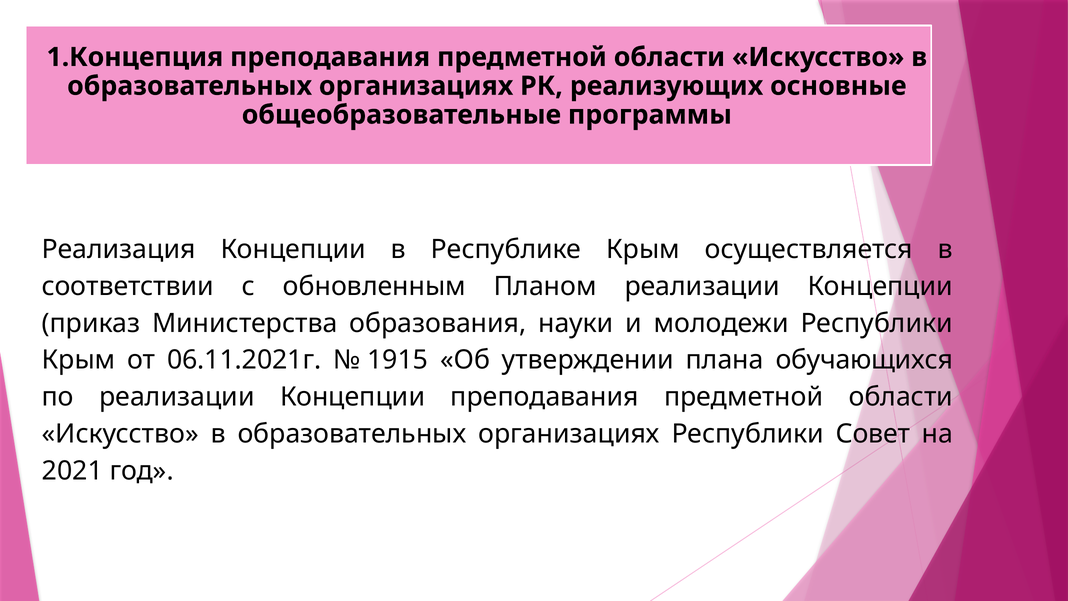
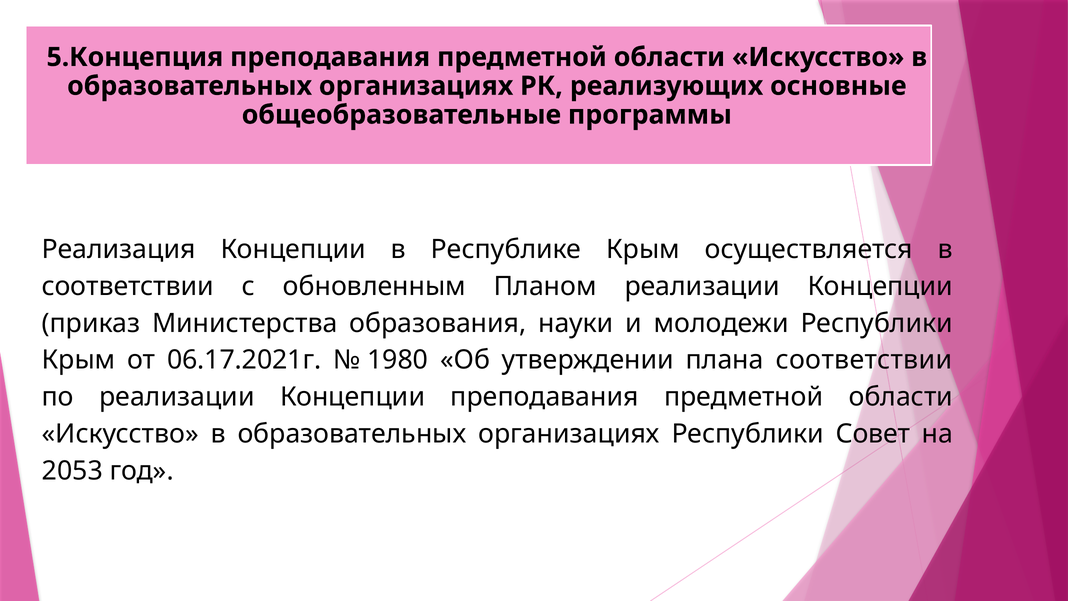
1.Концепция: 1.Концепция -> 5.Концепция
06.11.2021г: 06.11.2021г -> 06.17.2021г
1915: 1915 -> 1980
плана обучающихся: обучающихся -> соответствии
2021: 2021 -> 2053
